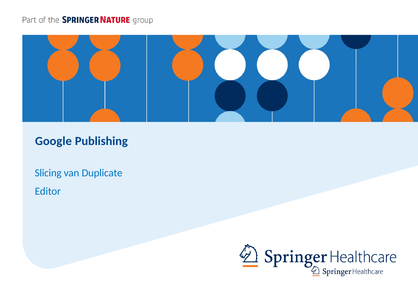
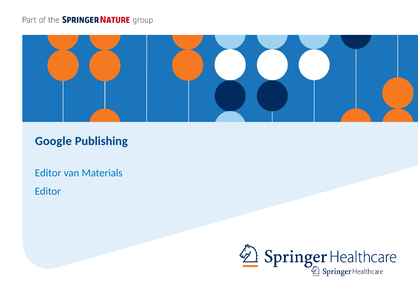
Slicing at (48, 173): Slicing -> Editor
Duplicate: Duplicate -> Materials
